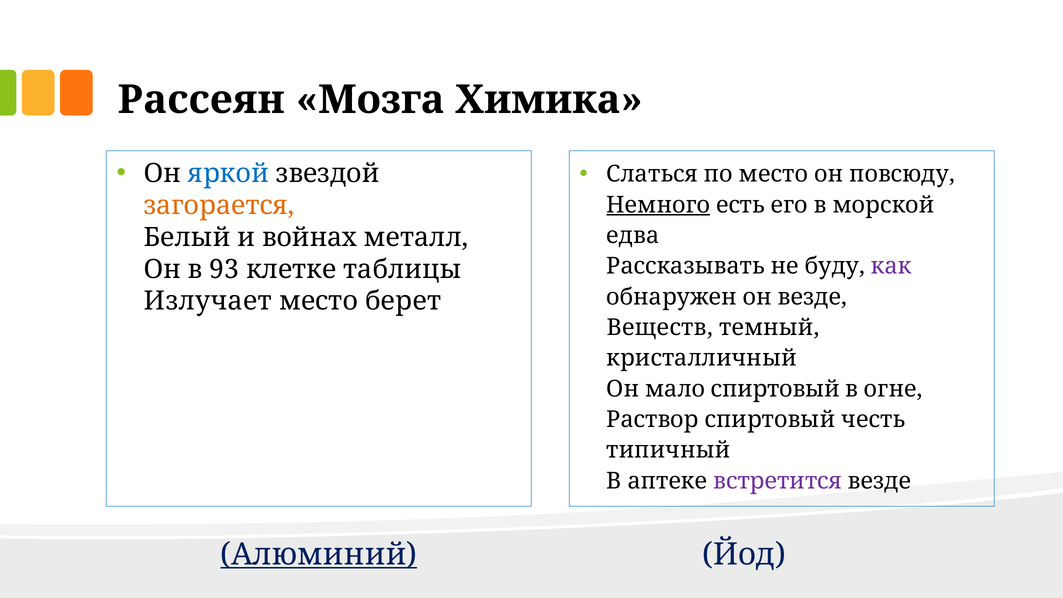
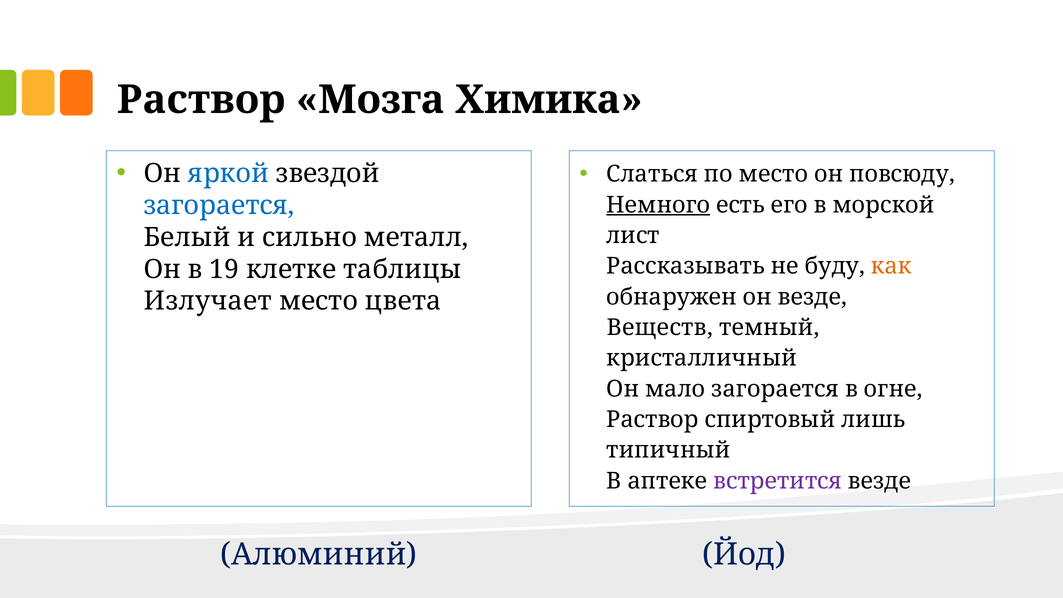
Рассеян at (201, 100): Рассеян -> Раствор
загорается at (219, 206) colour: orange -> blue
едва: едва -> лист
войнах: войнах -> сильно
как colour: purple -> orange
93: 93 -> 19
берет: берет -> цвета
мало спиртовый: спиртовый -> загорается
честь: честь -> лишь
Алюминий underline: present -> none
